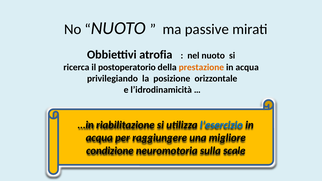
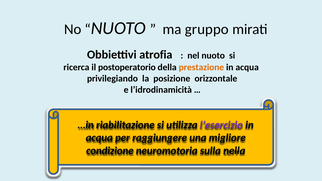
passive: passive -> gruppo
l’esercizio colour: blue -> purple
scale: scale -> nella
